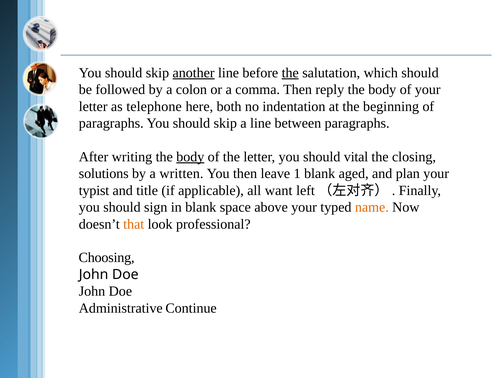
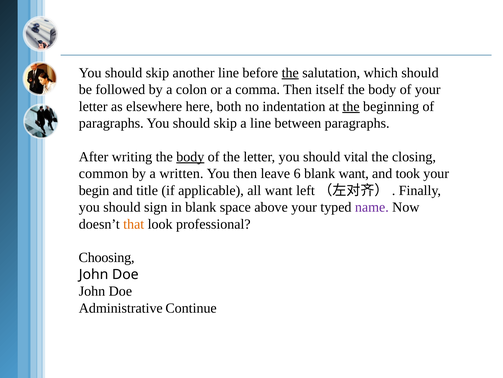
another underline: present -> none
reply: reply -> itself
telephone: telephone -> elsewhere
the at (351, 106) underline: none -> present
solutions: solutions -> common
1: 1 -> 6
blank aged: aged -> want
plan: plan -> took
typist: typist -> begin
name colour: orange -> purple
